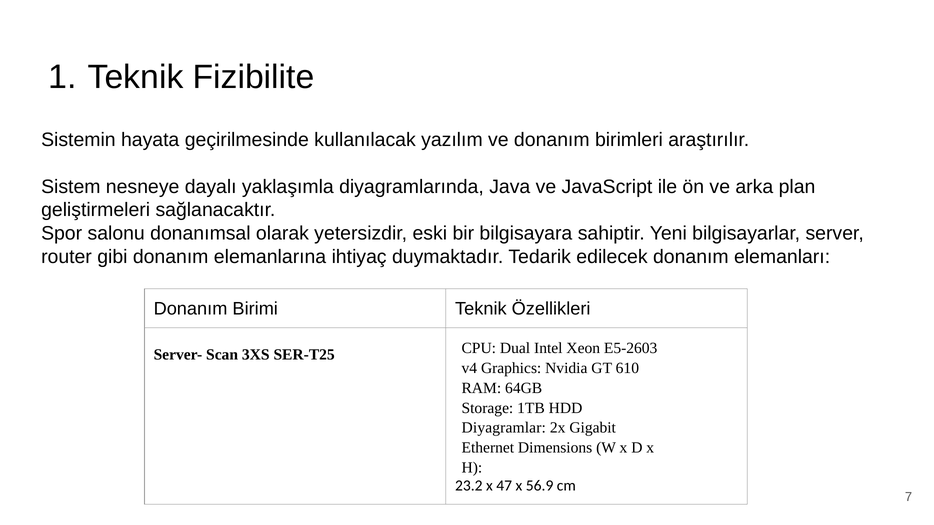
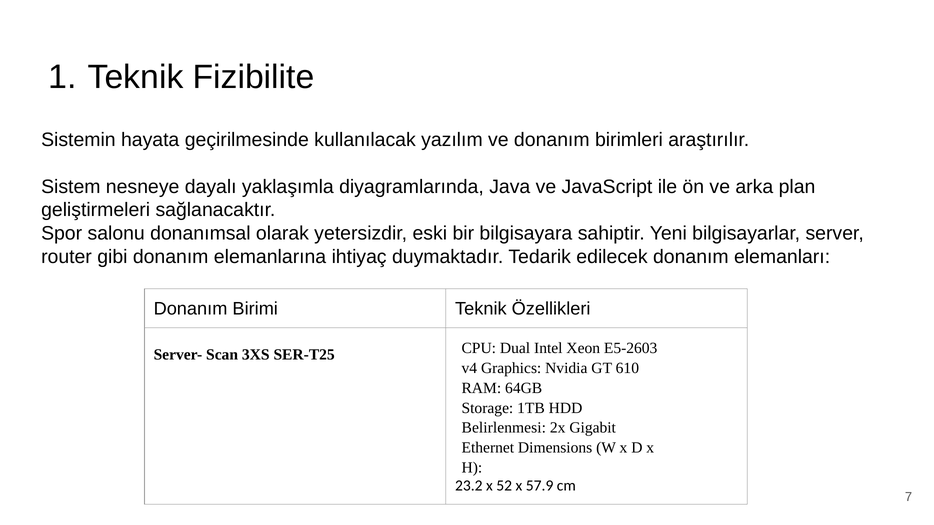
Diyagramlar: Diyagramlar -> Belirlenmesi
47: 47 -> 52
56.9: 56.9 -> 57.9
